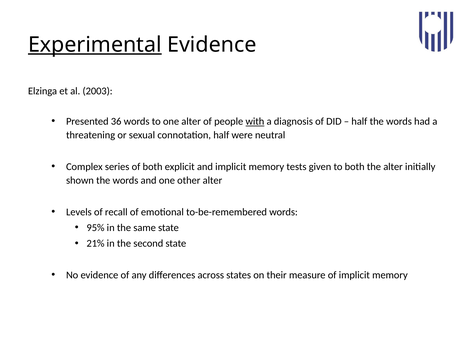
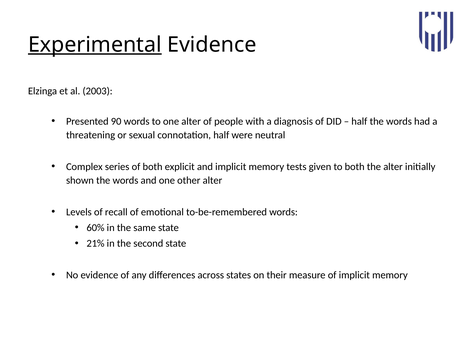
36: 36 -> 90
with underline: present -> none
95%: 95% -> 60%
